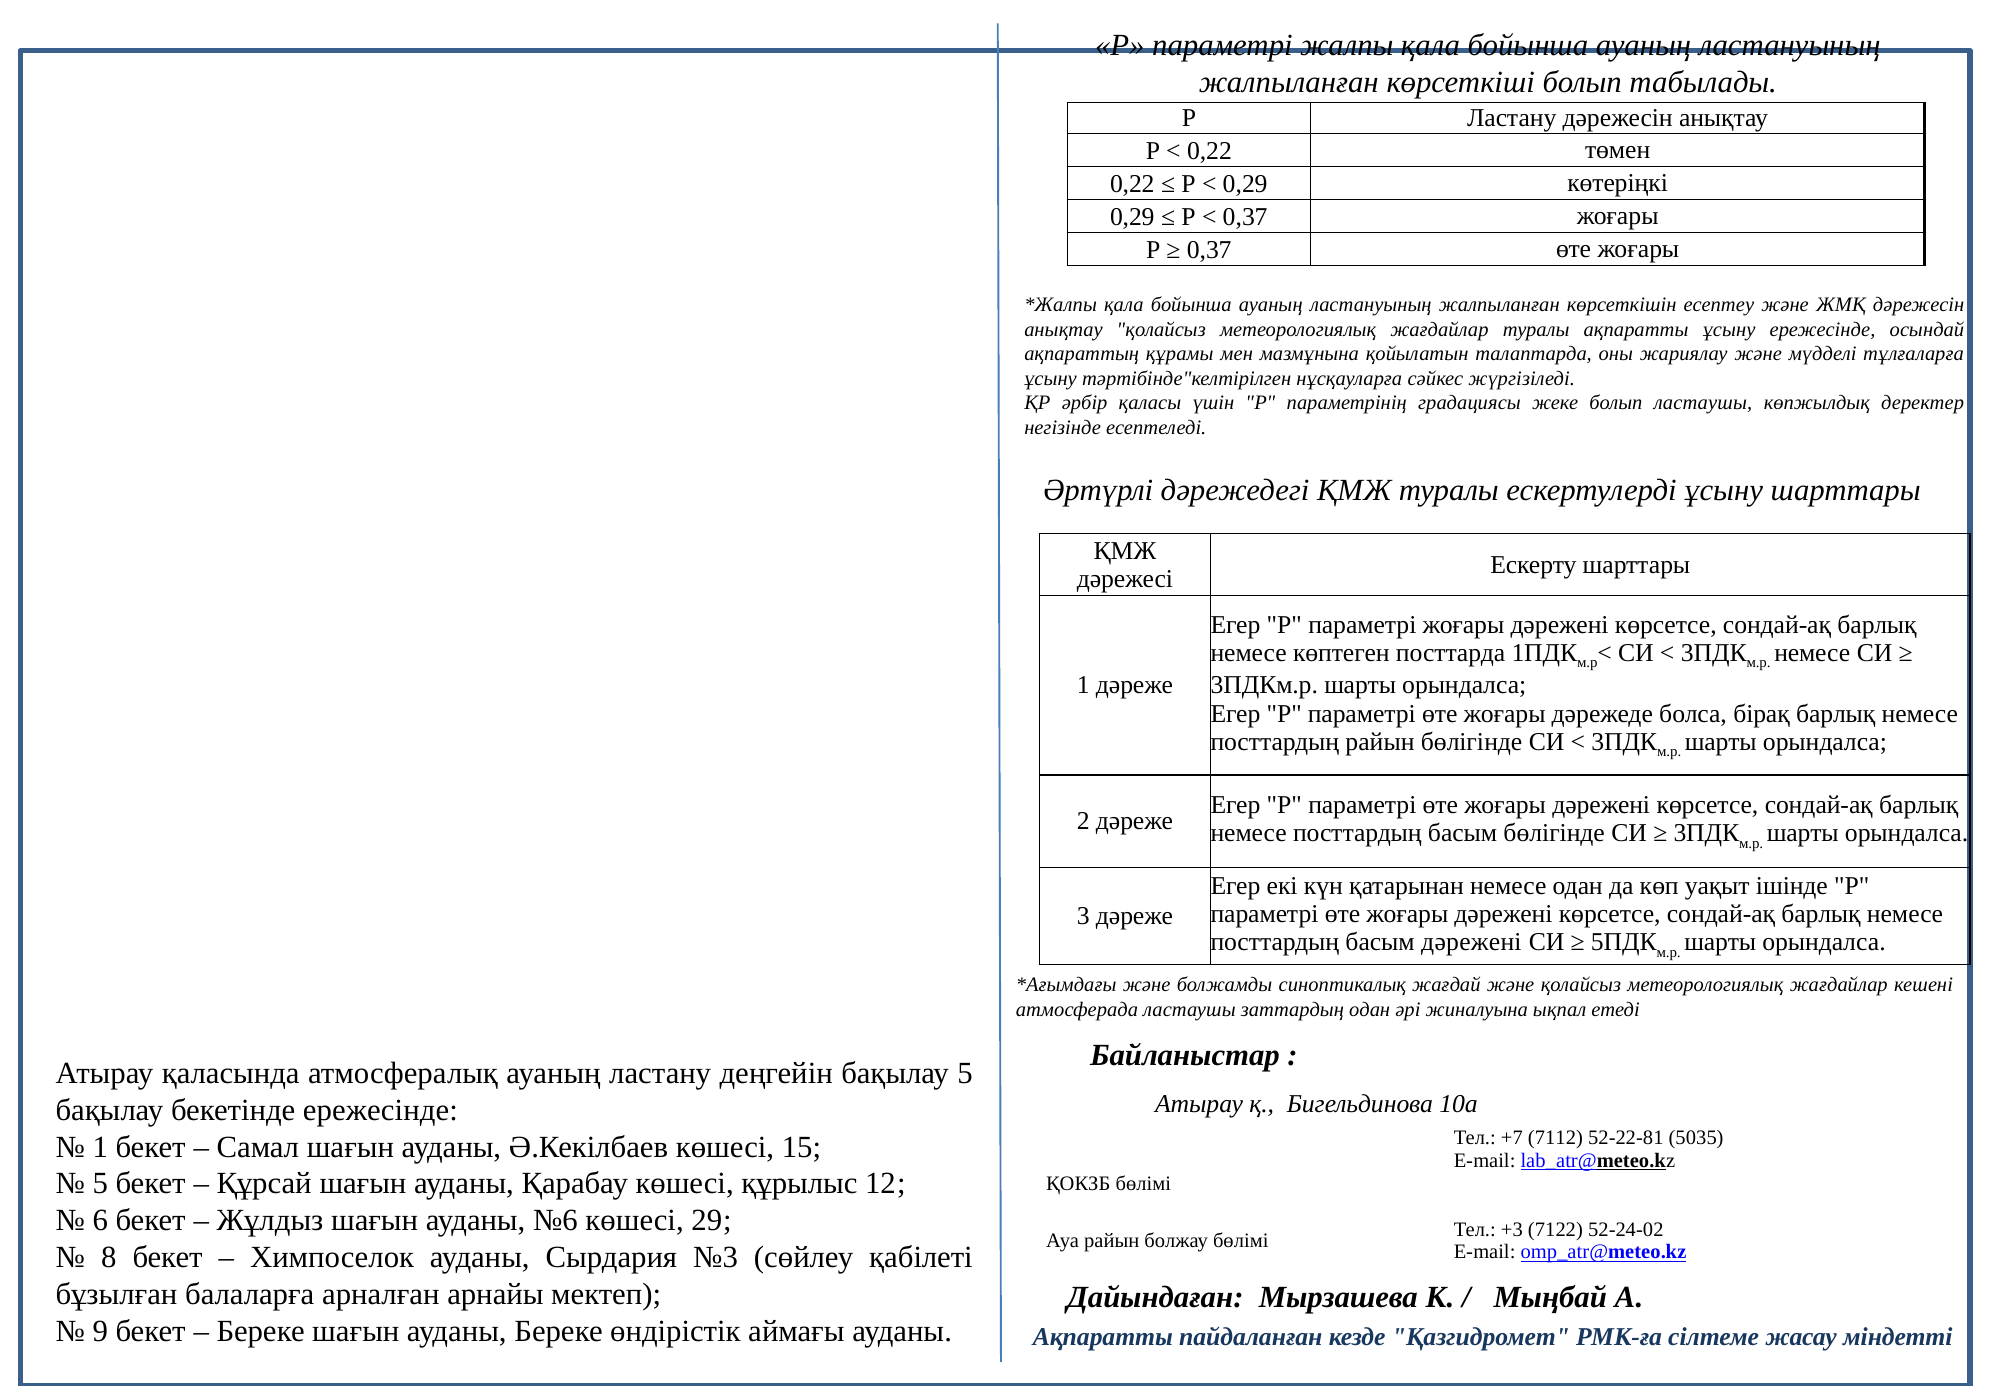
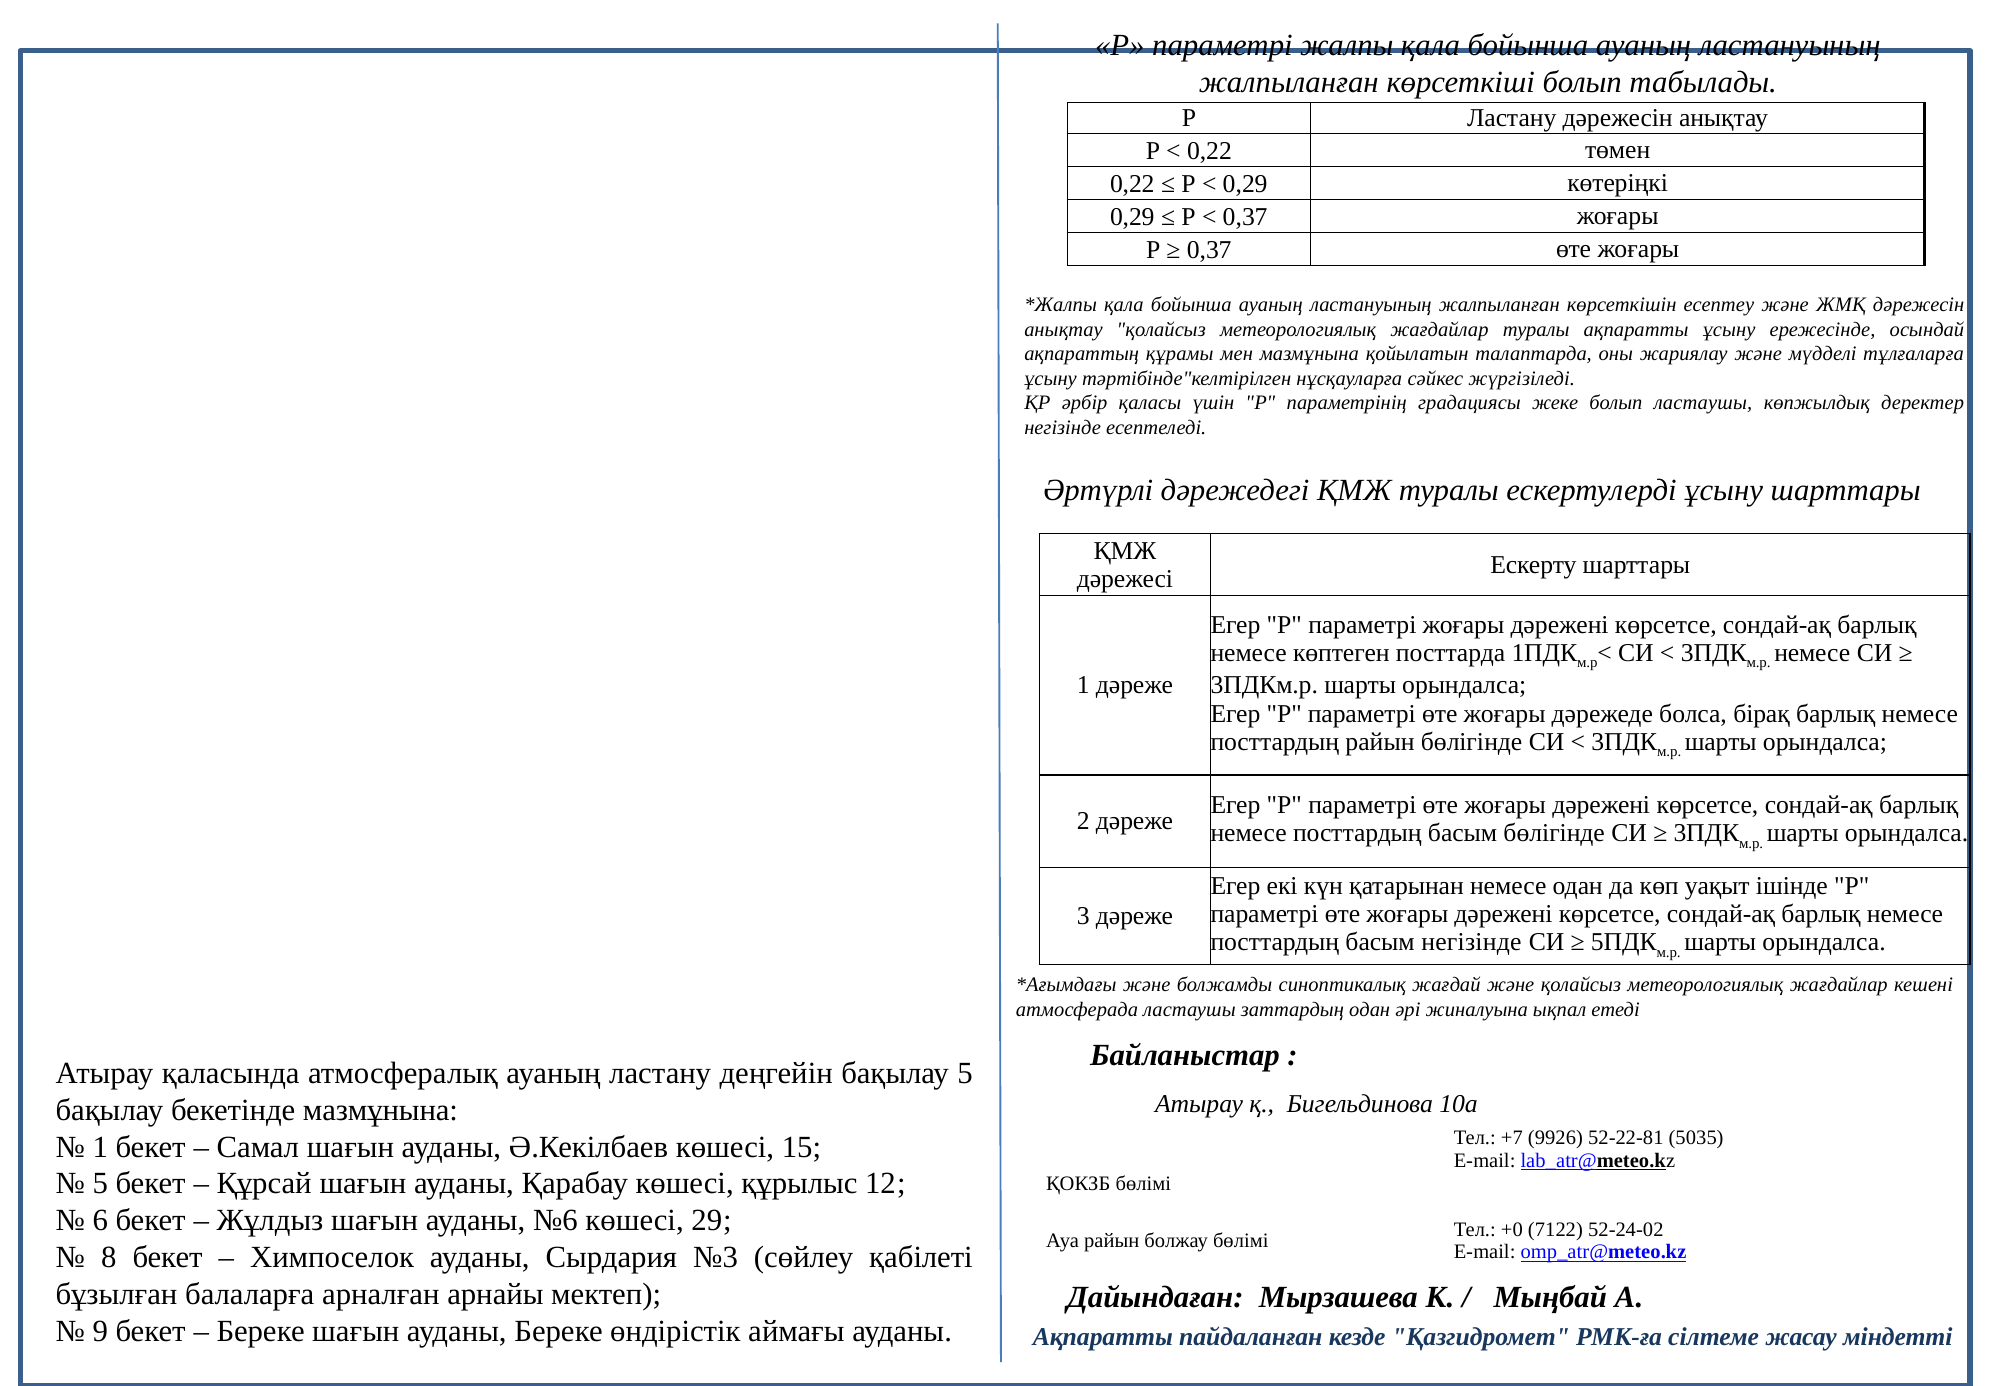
басым дәрежені: дәрежені -> негізінде
бекетінде ережесінде: ережесінде -> мазмұнына
7112: 7112 -> 9926
+3: +3 -> +0
